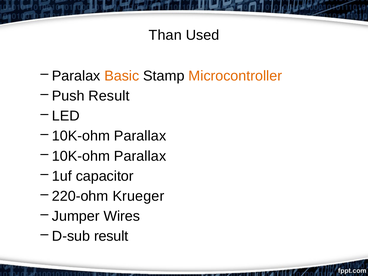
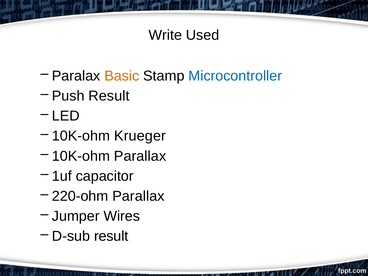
Than: Than -> Write
Microcontroller colour: orange -> blue
Parallax at (140, 136): Parallax -> Krueger
Krueger at (138, 196): Krueger -> Parallax
